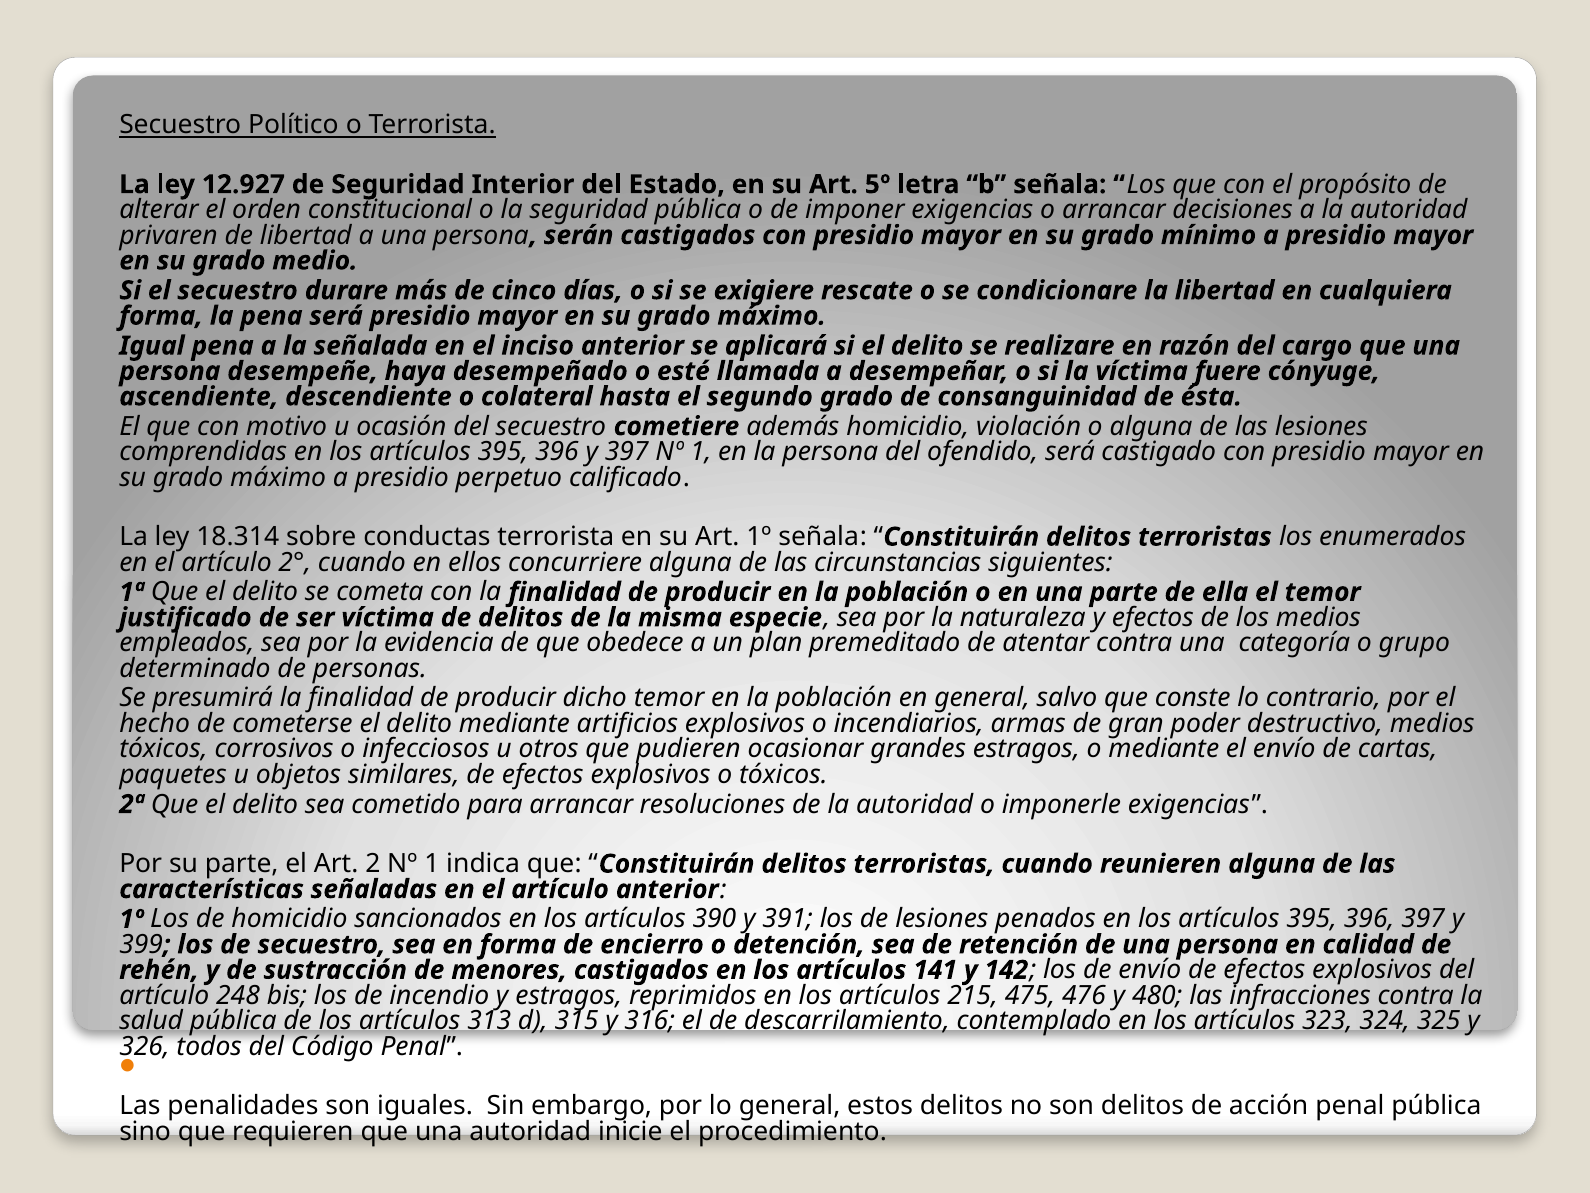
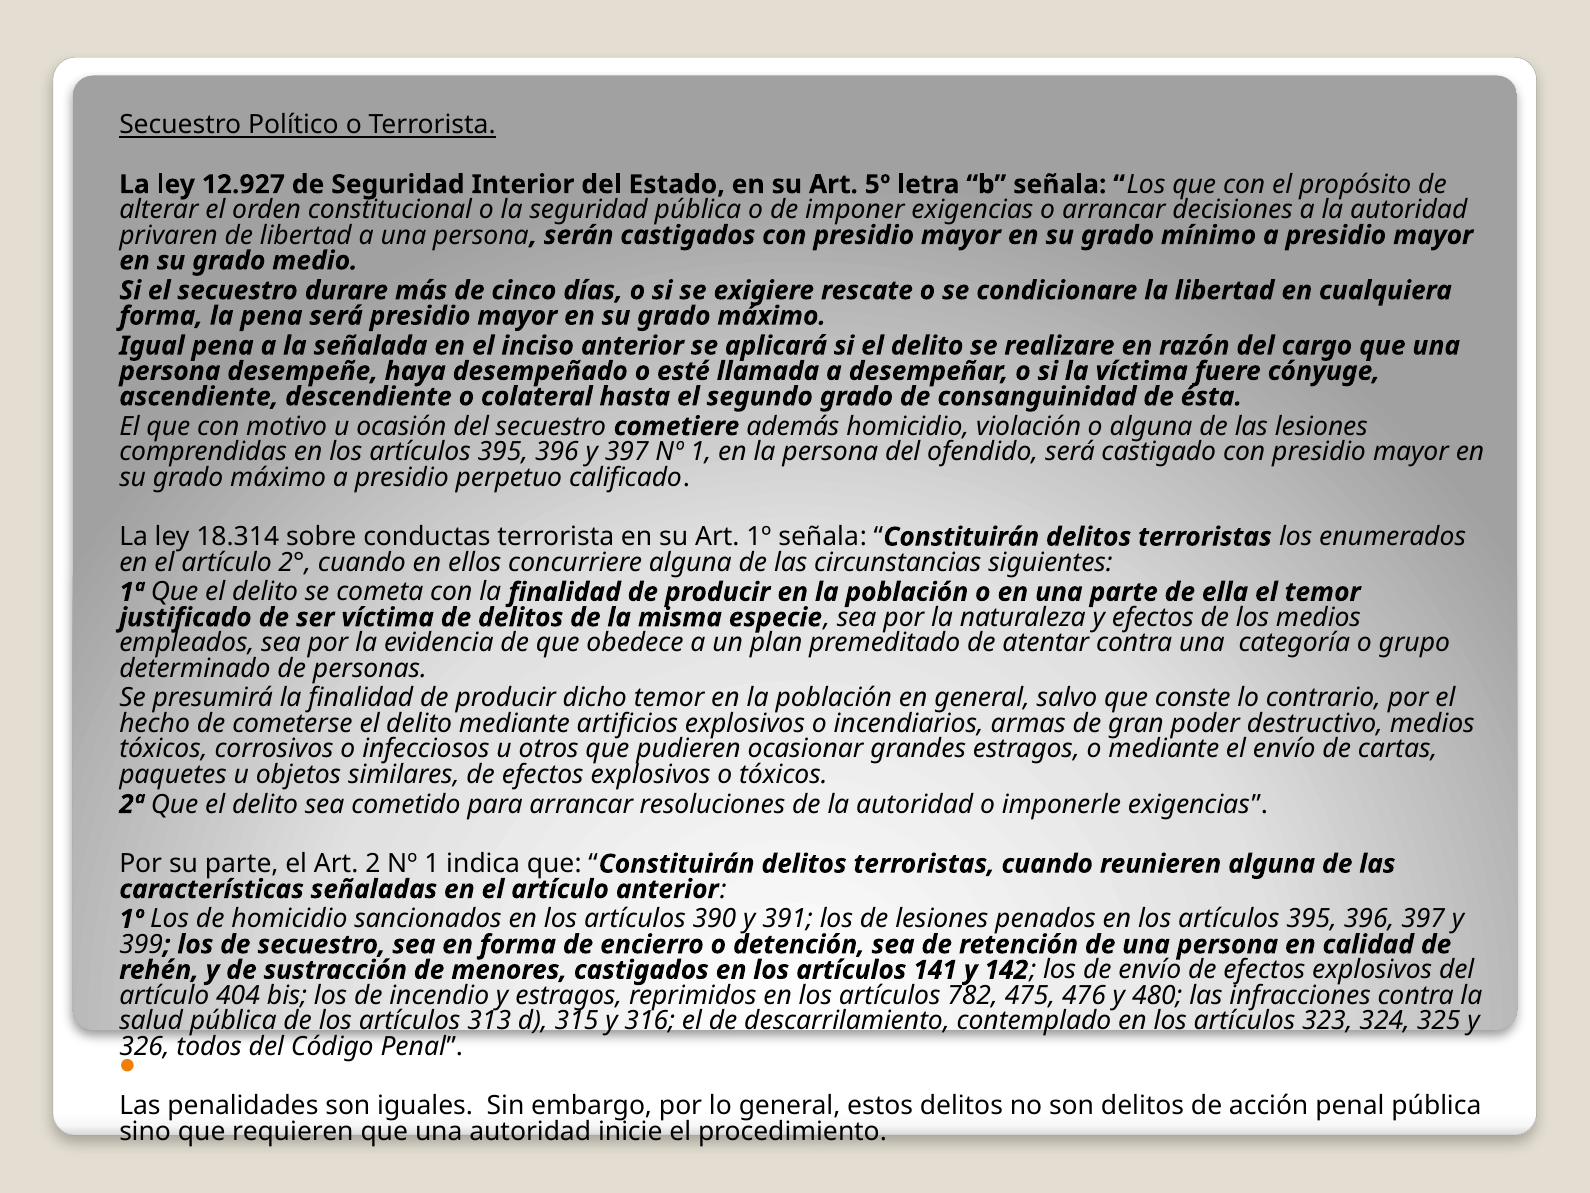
248: 248 -> 404
215: 215 -> 782
